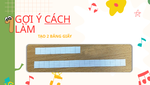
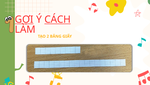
GỢI underline: none -> present
